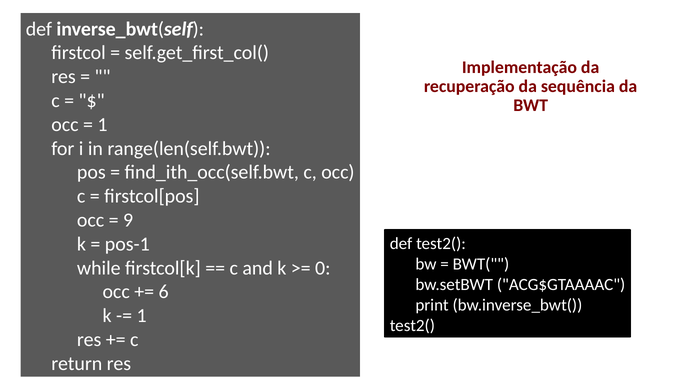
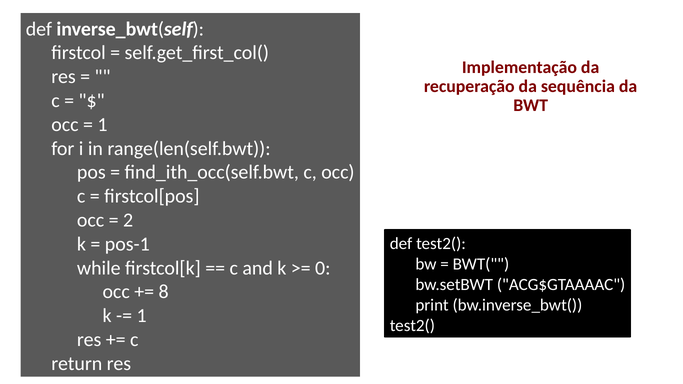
9: 9 -> 2
6: 6 -> 8
